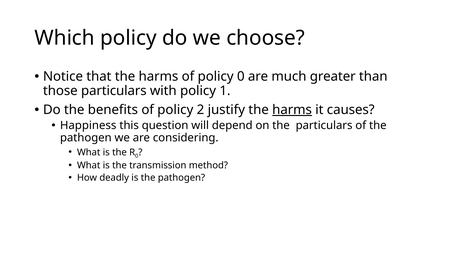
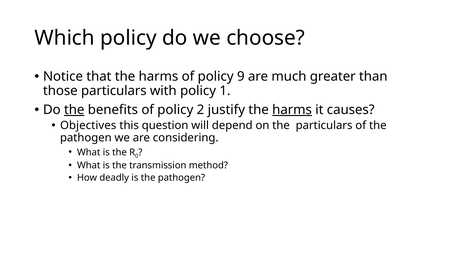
policy 0: 0 -> 9
the at (74, 110) underline: none -> present
Happiness: Happiness -> Objectives
